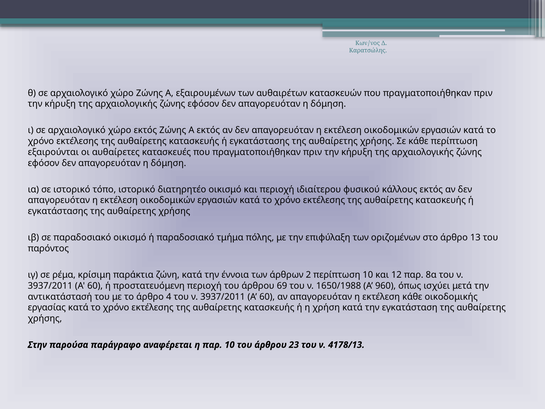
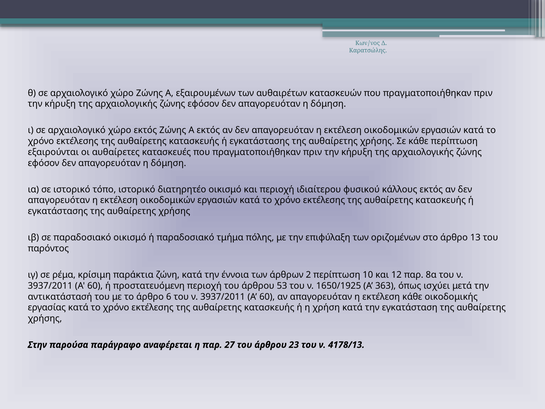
69: 69 -> 53
1650/1988: 1650/1988 -> 1650/1925
960: 960 -> 363
4: 4 -> 6
παρ 10: 10 -> 27
